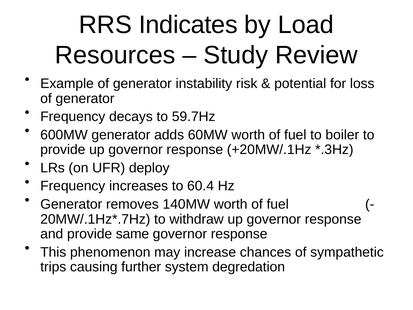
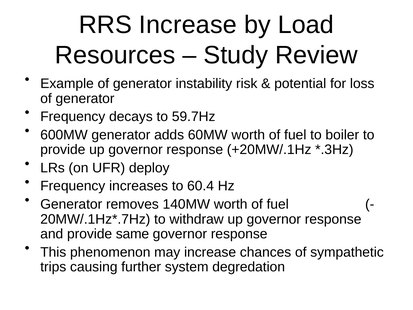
RRS Indicates: Indicates -> Increase
